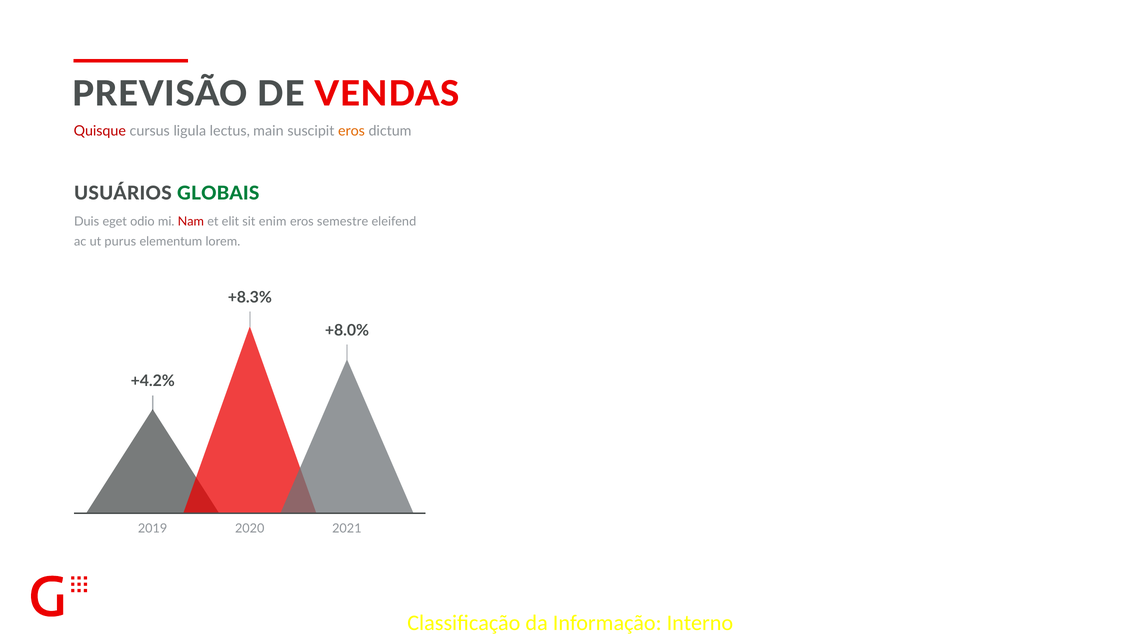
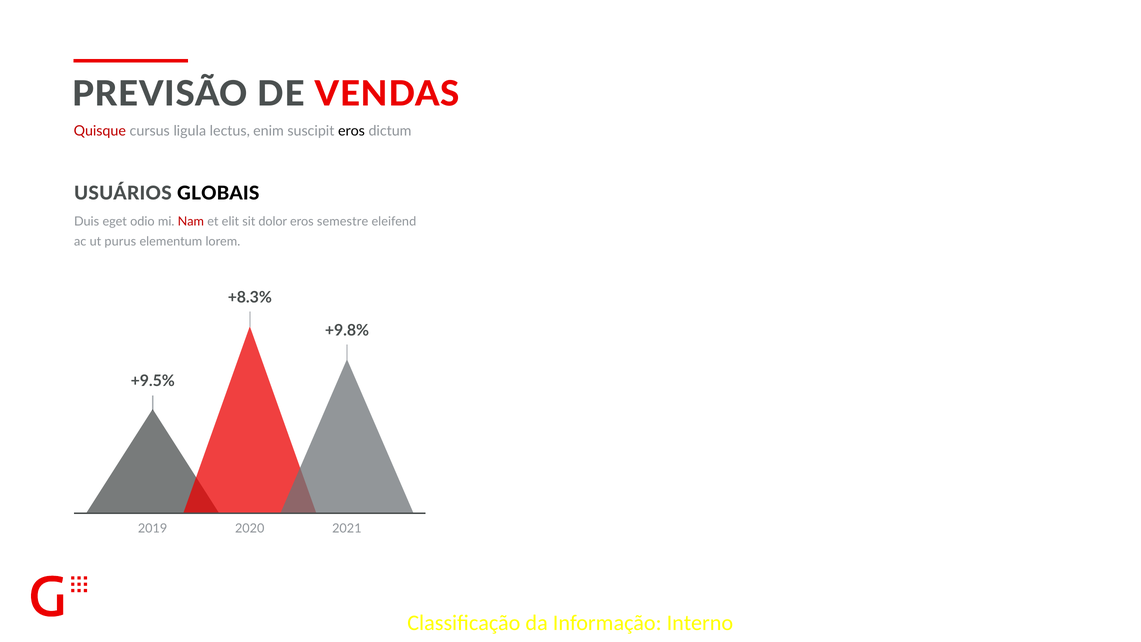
main: main -> enim
eros at (351, 131) colour: orange -> black
GLOBAIS colour: green -> black
enim: enim -> dolor
+8.0%: +8.0% -> +9.8%
+4.2%: +4.2% -> +9.5%
